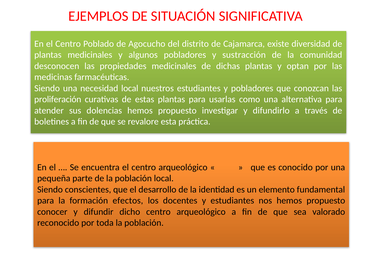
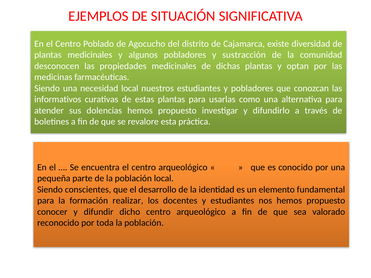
proliferación: proliferación -> informativos
efectos: efectos -> realizar
